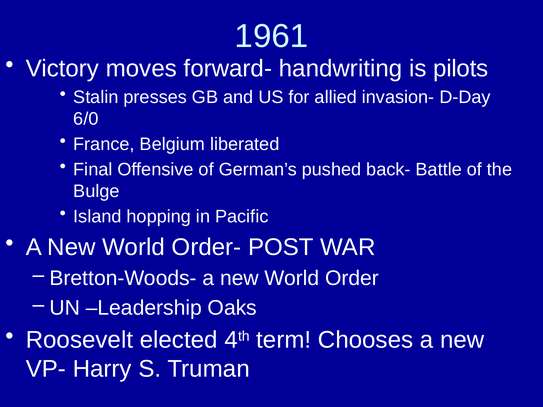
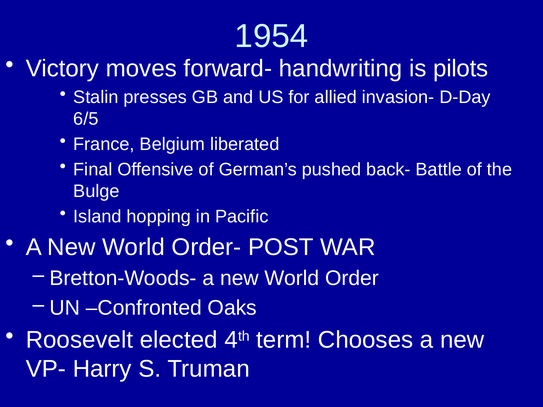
1961: 1961 -> 1954
6/0: 6/0 -> 6/5
Leadership: Leadership -> Confronted
